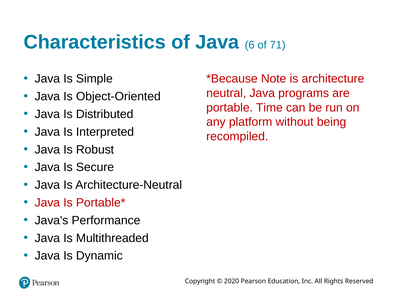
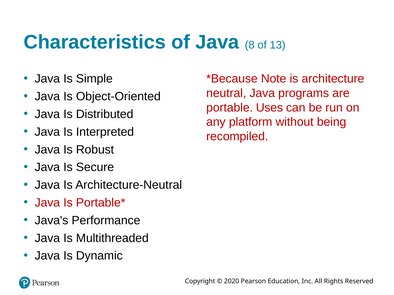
6: 6 -> 8
71: 71 -> 13
Time: Time -> Uses
